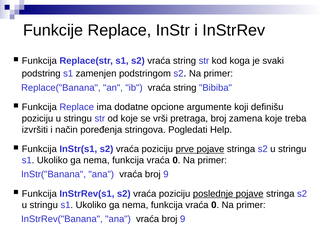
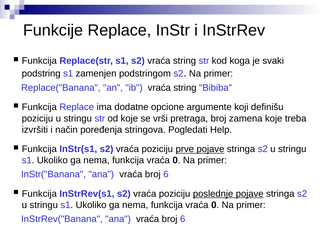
9 at (166, 175): 9 -> 6
9 at (183, 219): 9 -> 6
